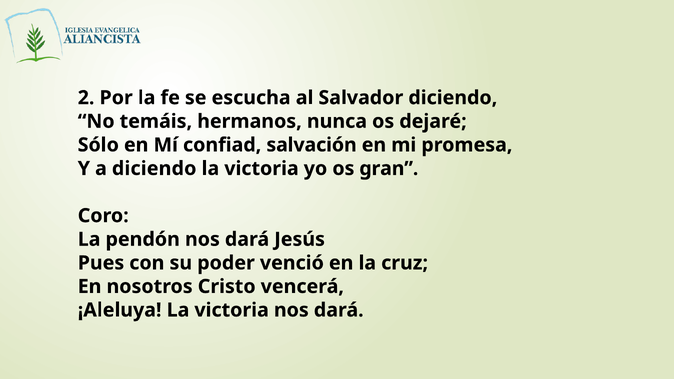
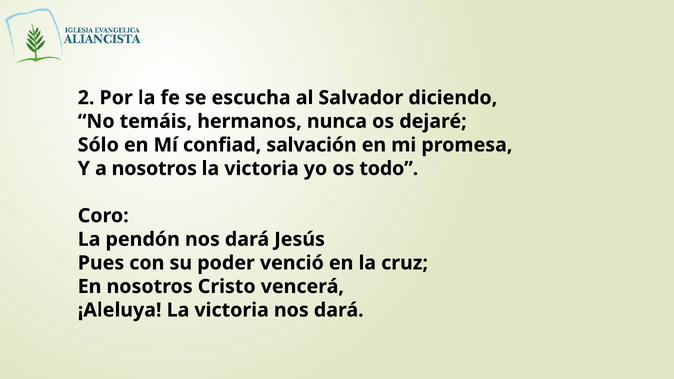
a diciendo: diciendo -> nosotros
gran: gran -> todo
